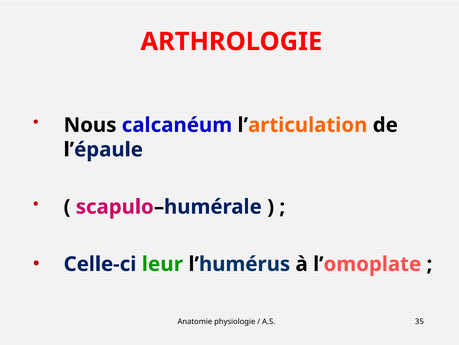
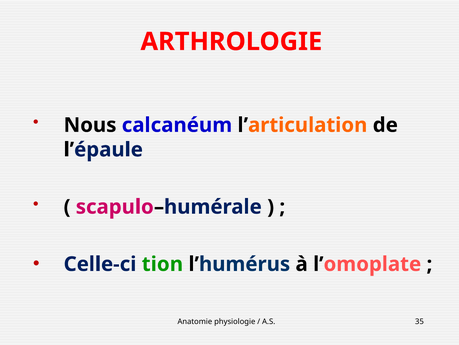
leur: leur -> tion
